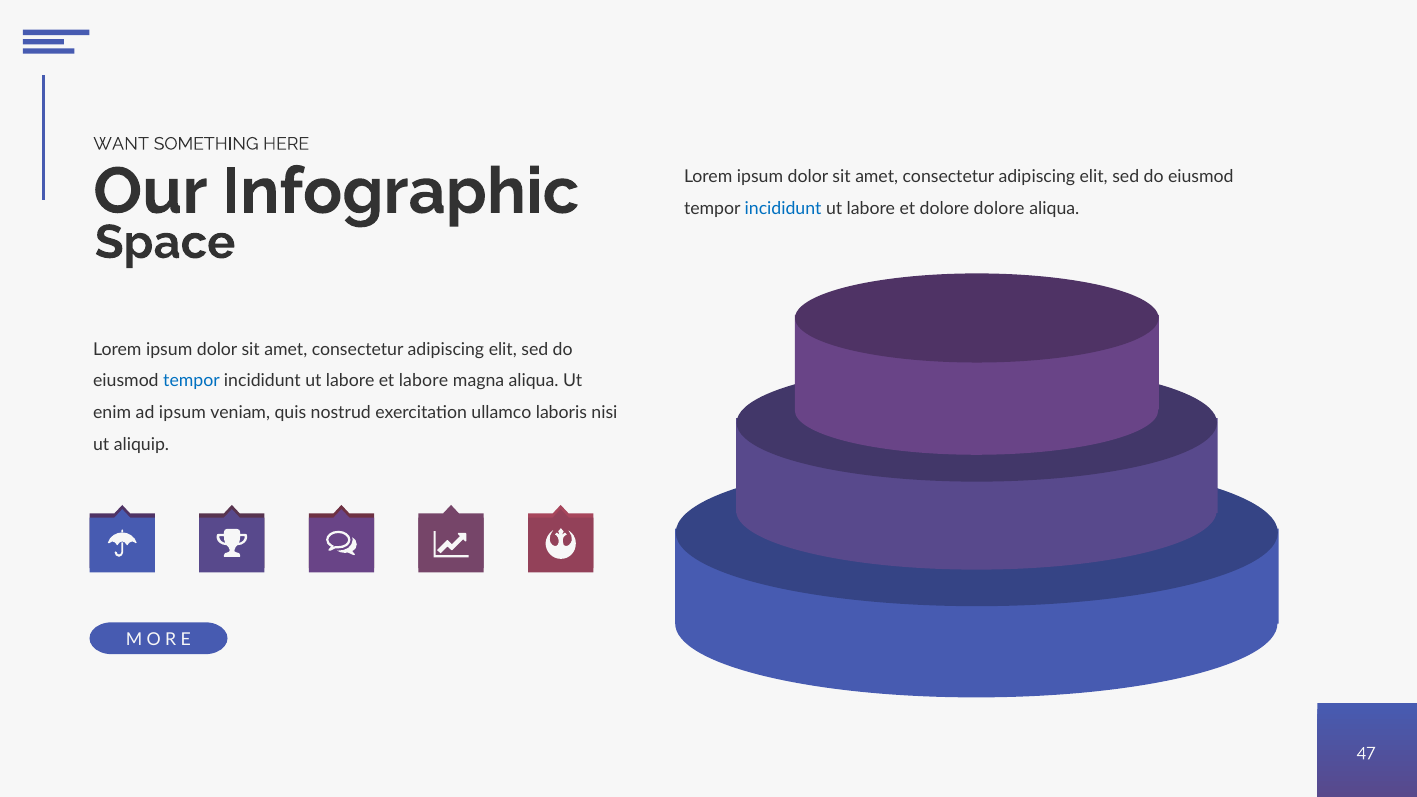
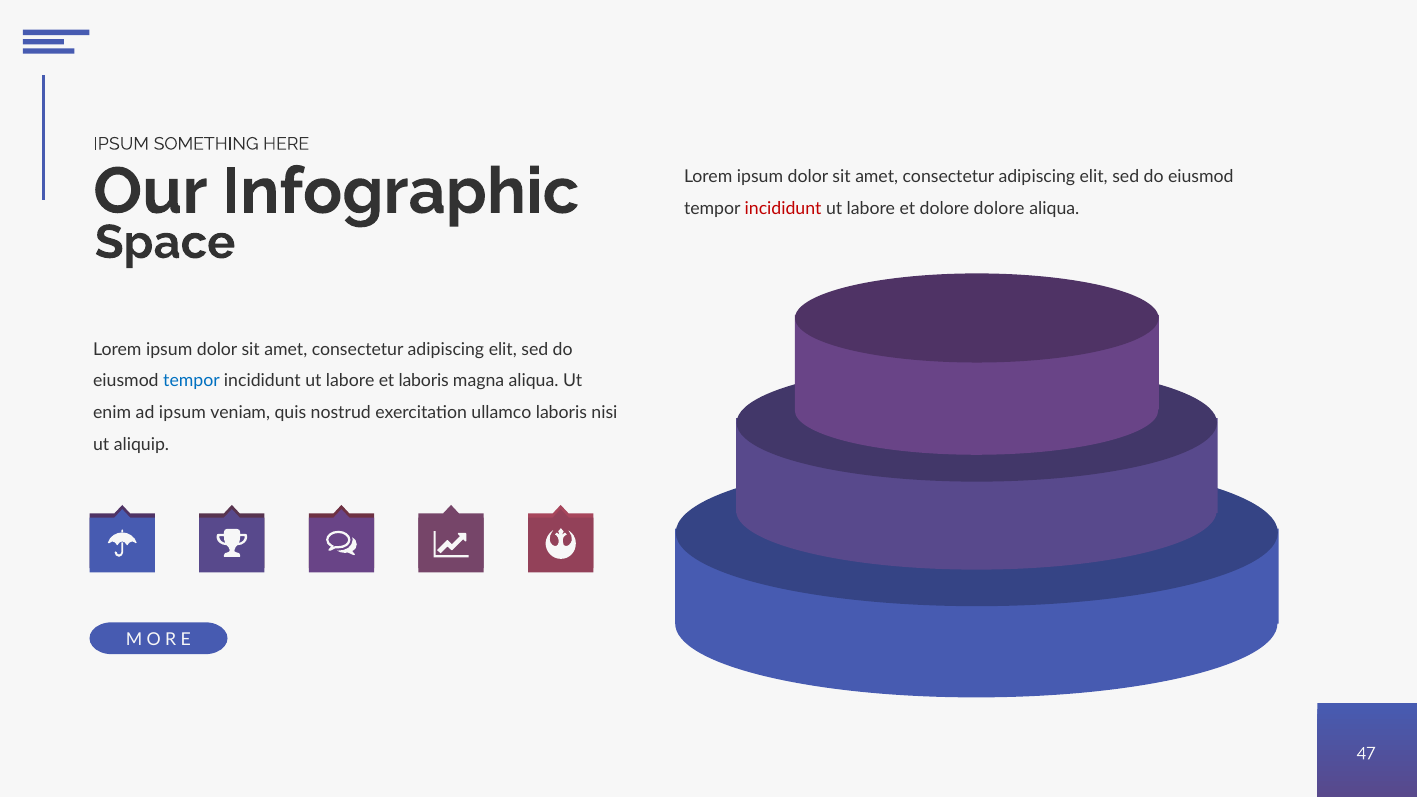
WANT at (121, 144): WANT -> IPSUM
incididunt at (783, 209) colour: blue -> red
et labore: labore -> laboris
